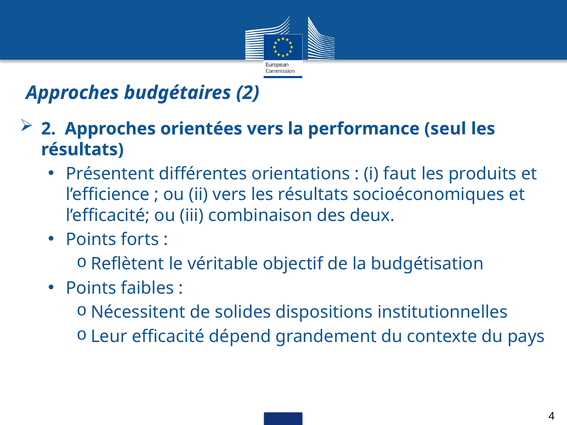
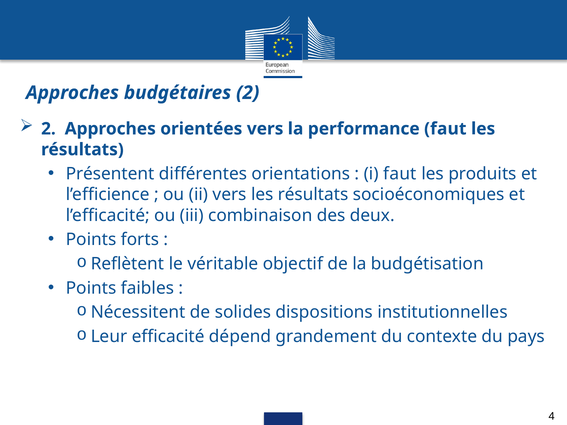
performance seul: seul -> faut
